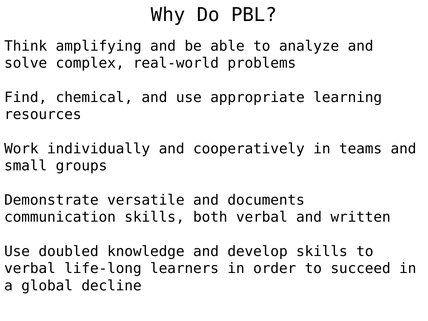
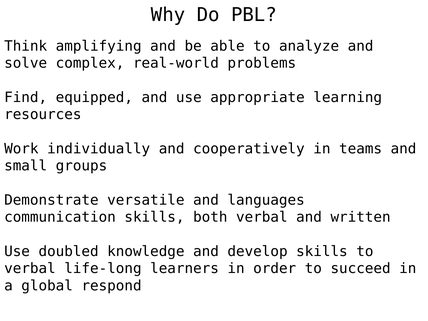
chemical: chemical -> equipped
documents: documents -> languages
decline: decline -> respond
